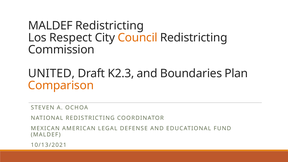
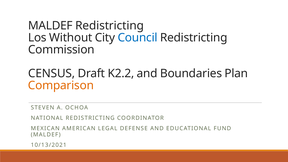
Respect: Respect -> Without
Council colour: orange -> blue
UNITED: UNITED -> CENSUS
K2.3: K2.3 -> K2.2
